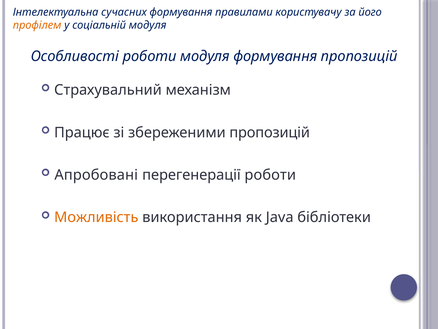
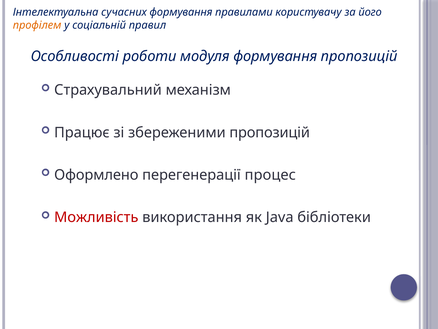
соціальній модуля: модуля -> правил
Апробовані: Апробовані -> Оформлено
перегенерації роботи: роботи -> процес
Можливість colour: orange -> red
